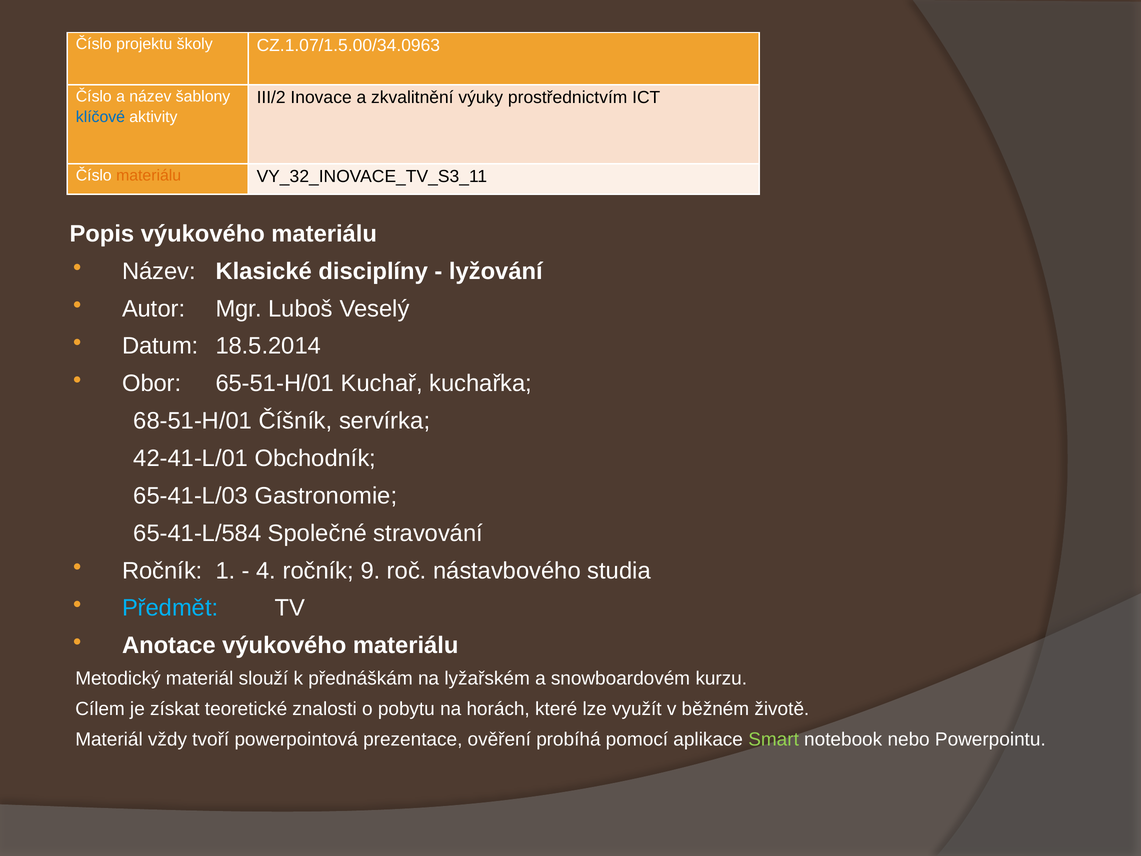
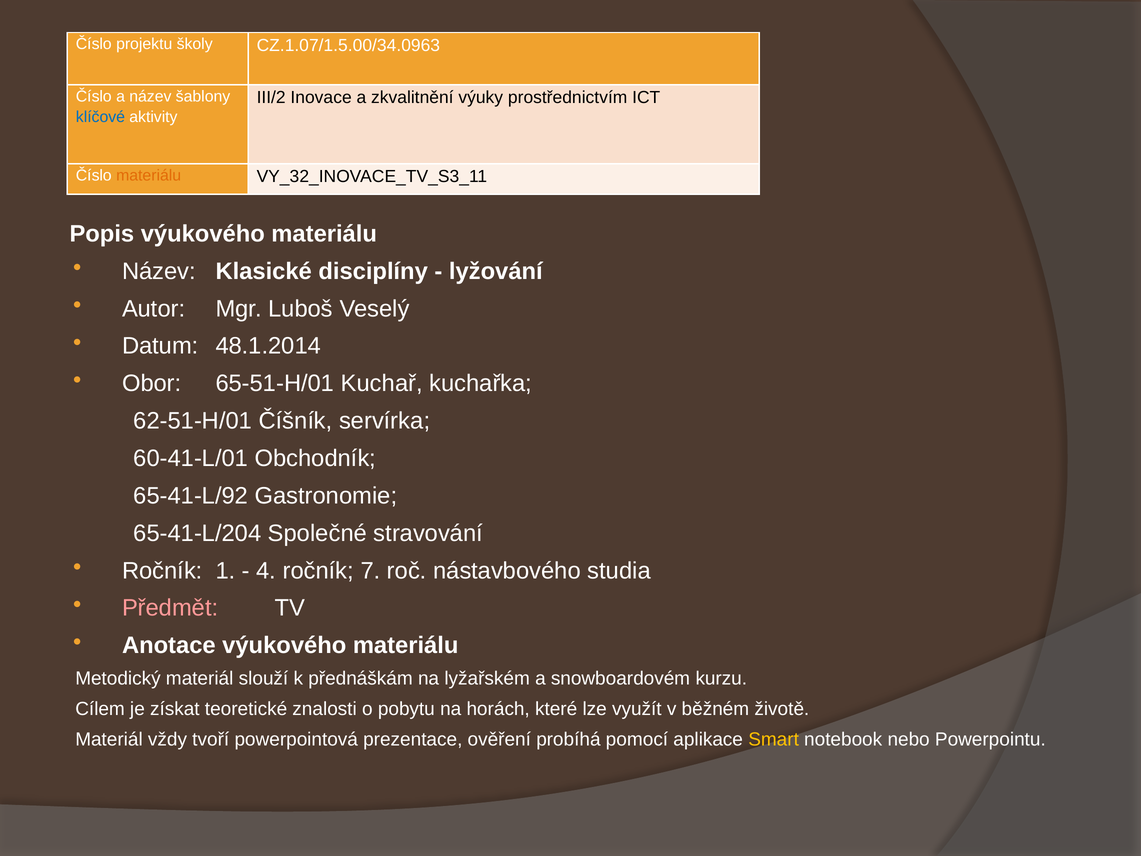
18.5.2014: 18.5.2014 -> 48.1.2014
68-51-H/01: 68-51-H/01 -> 62-51-H/01
42-41-L/01: 42-41-L/01 -> 60-41-L/01
65-41-L/03: 65-41-L/03 -> 65-41-L/92
65-41-L/584: 65-41-L/584 -> 65-41-L/204
9: 9 -> 7
Předmět colour: light blue -> pink
Smart colour: light green -> yellow
